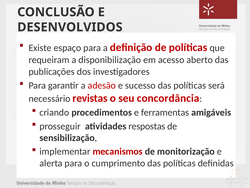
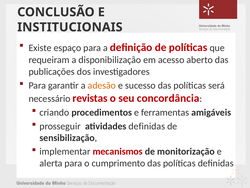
DESENVOLVIDOS: DESENVOLVIDOS -> INSTITUCIONAIS
adesão colour: red -> orange
atividades respostas: respostas -> definidas
